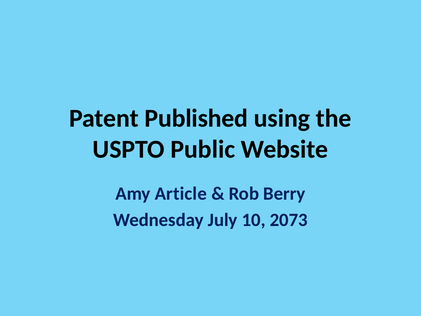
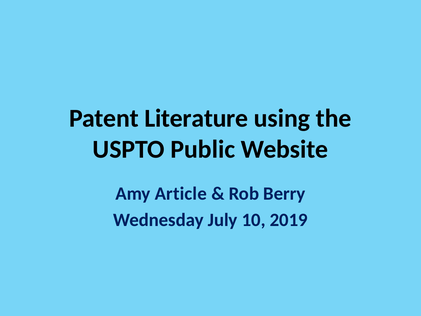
Published: Published -> Literature
2073: 2073 -> 2019
